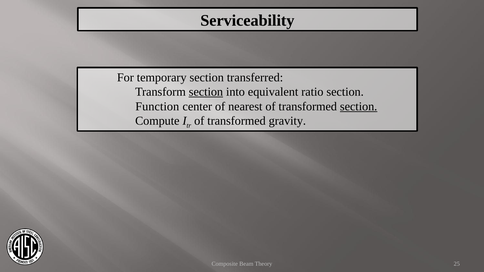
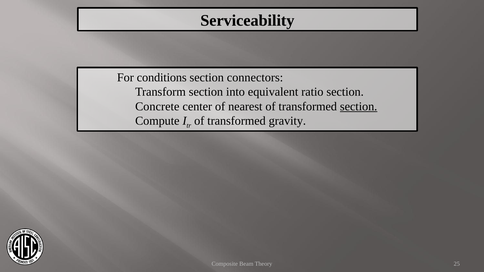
temporary: temporary -> conditions
transferred: transferred -> connectors
section at (206, 92) underline: present -> none
Function: Function -> Concrete
